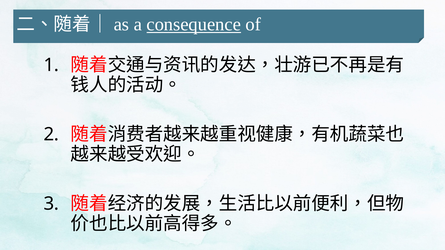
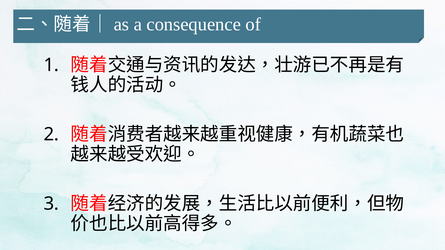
consequence underline: present -> none
